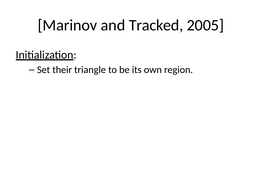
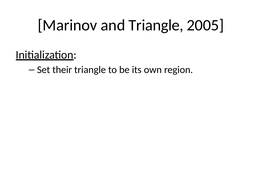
and Tracked: Tracked -> Triangle
